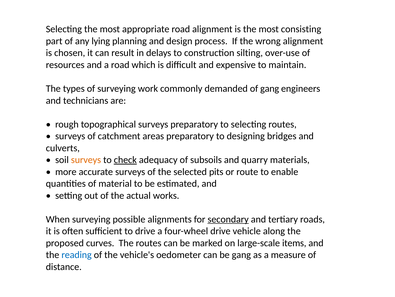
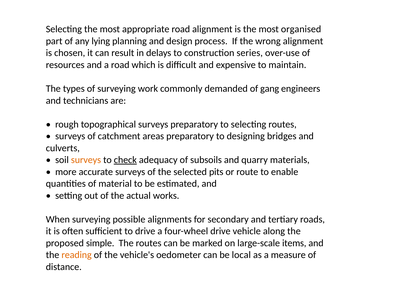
consisting: consisting -> organised
silting: silting -> series
secondary underline: present -> none
curves: curves -> simple
reading colour: blue -> orange
be gang: gang -> local
